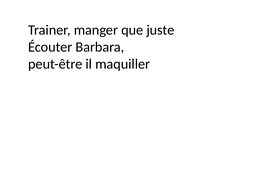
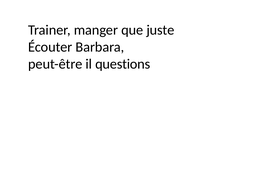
maquiller: maquiller -> questions
